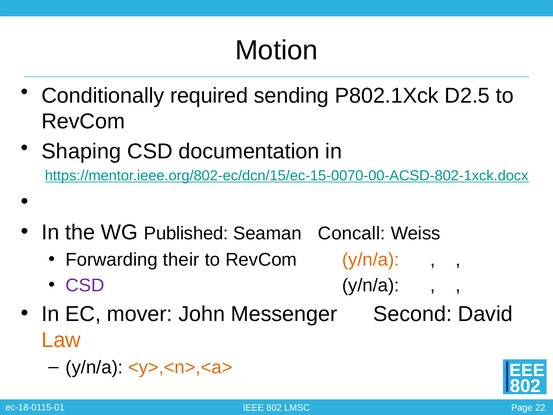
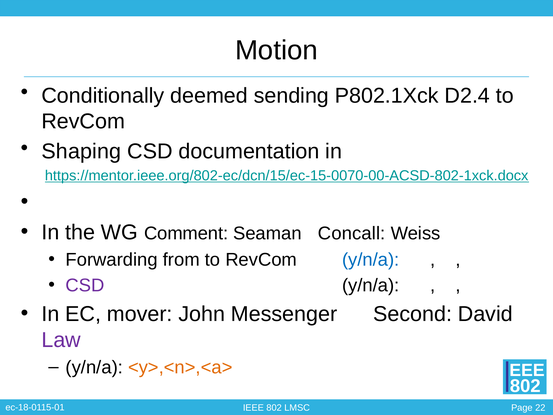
required: required -> deemed
D2.5: D2.5 -> D2.4
Published: Published -> Comment
their: their -> from
y/n/a at (371, 260) colour: orange -> blue
Law colour: orange -> purple
